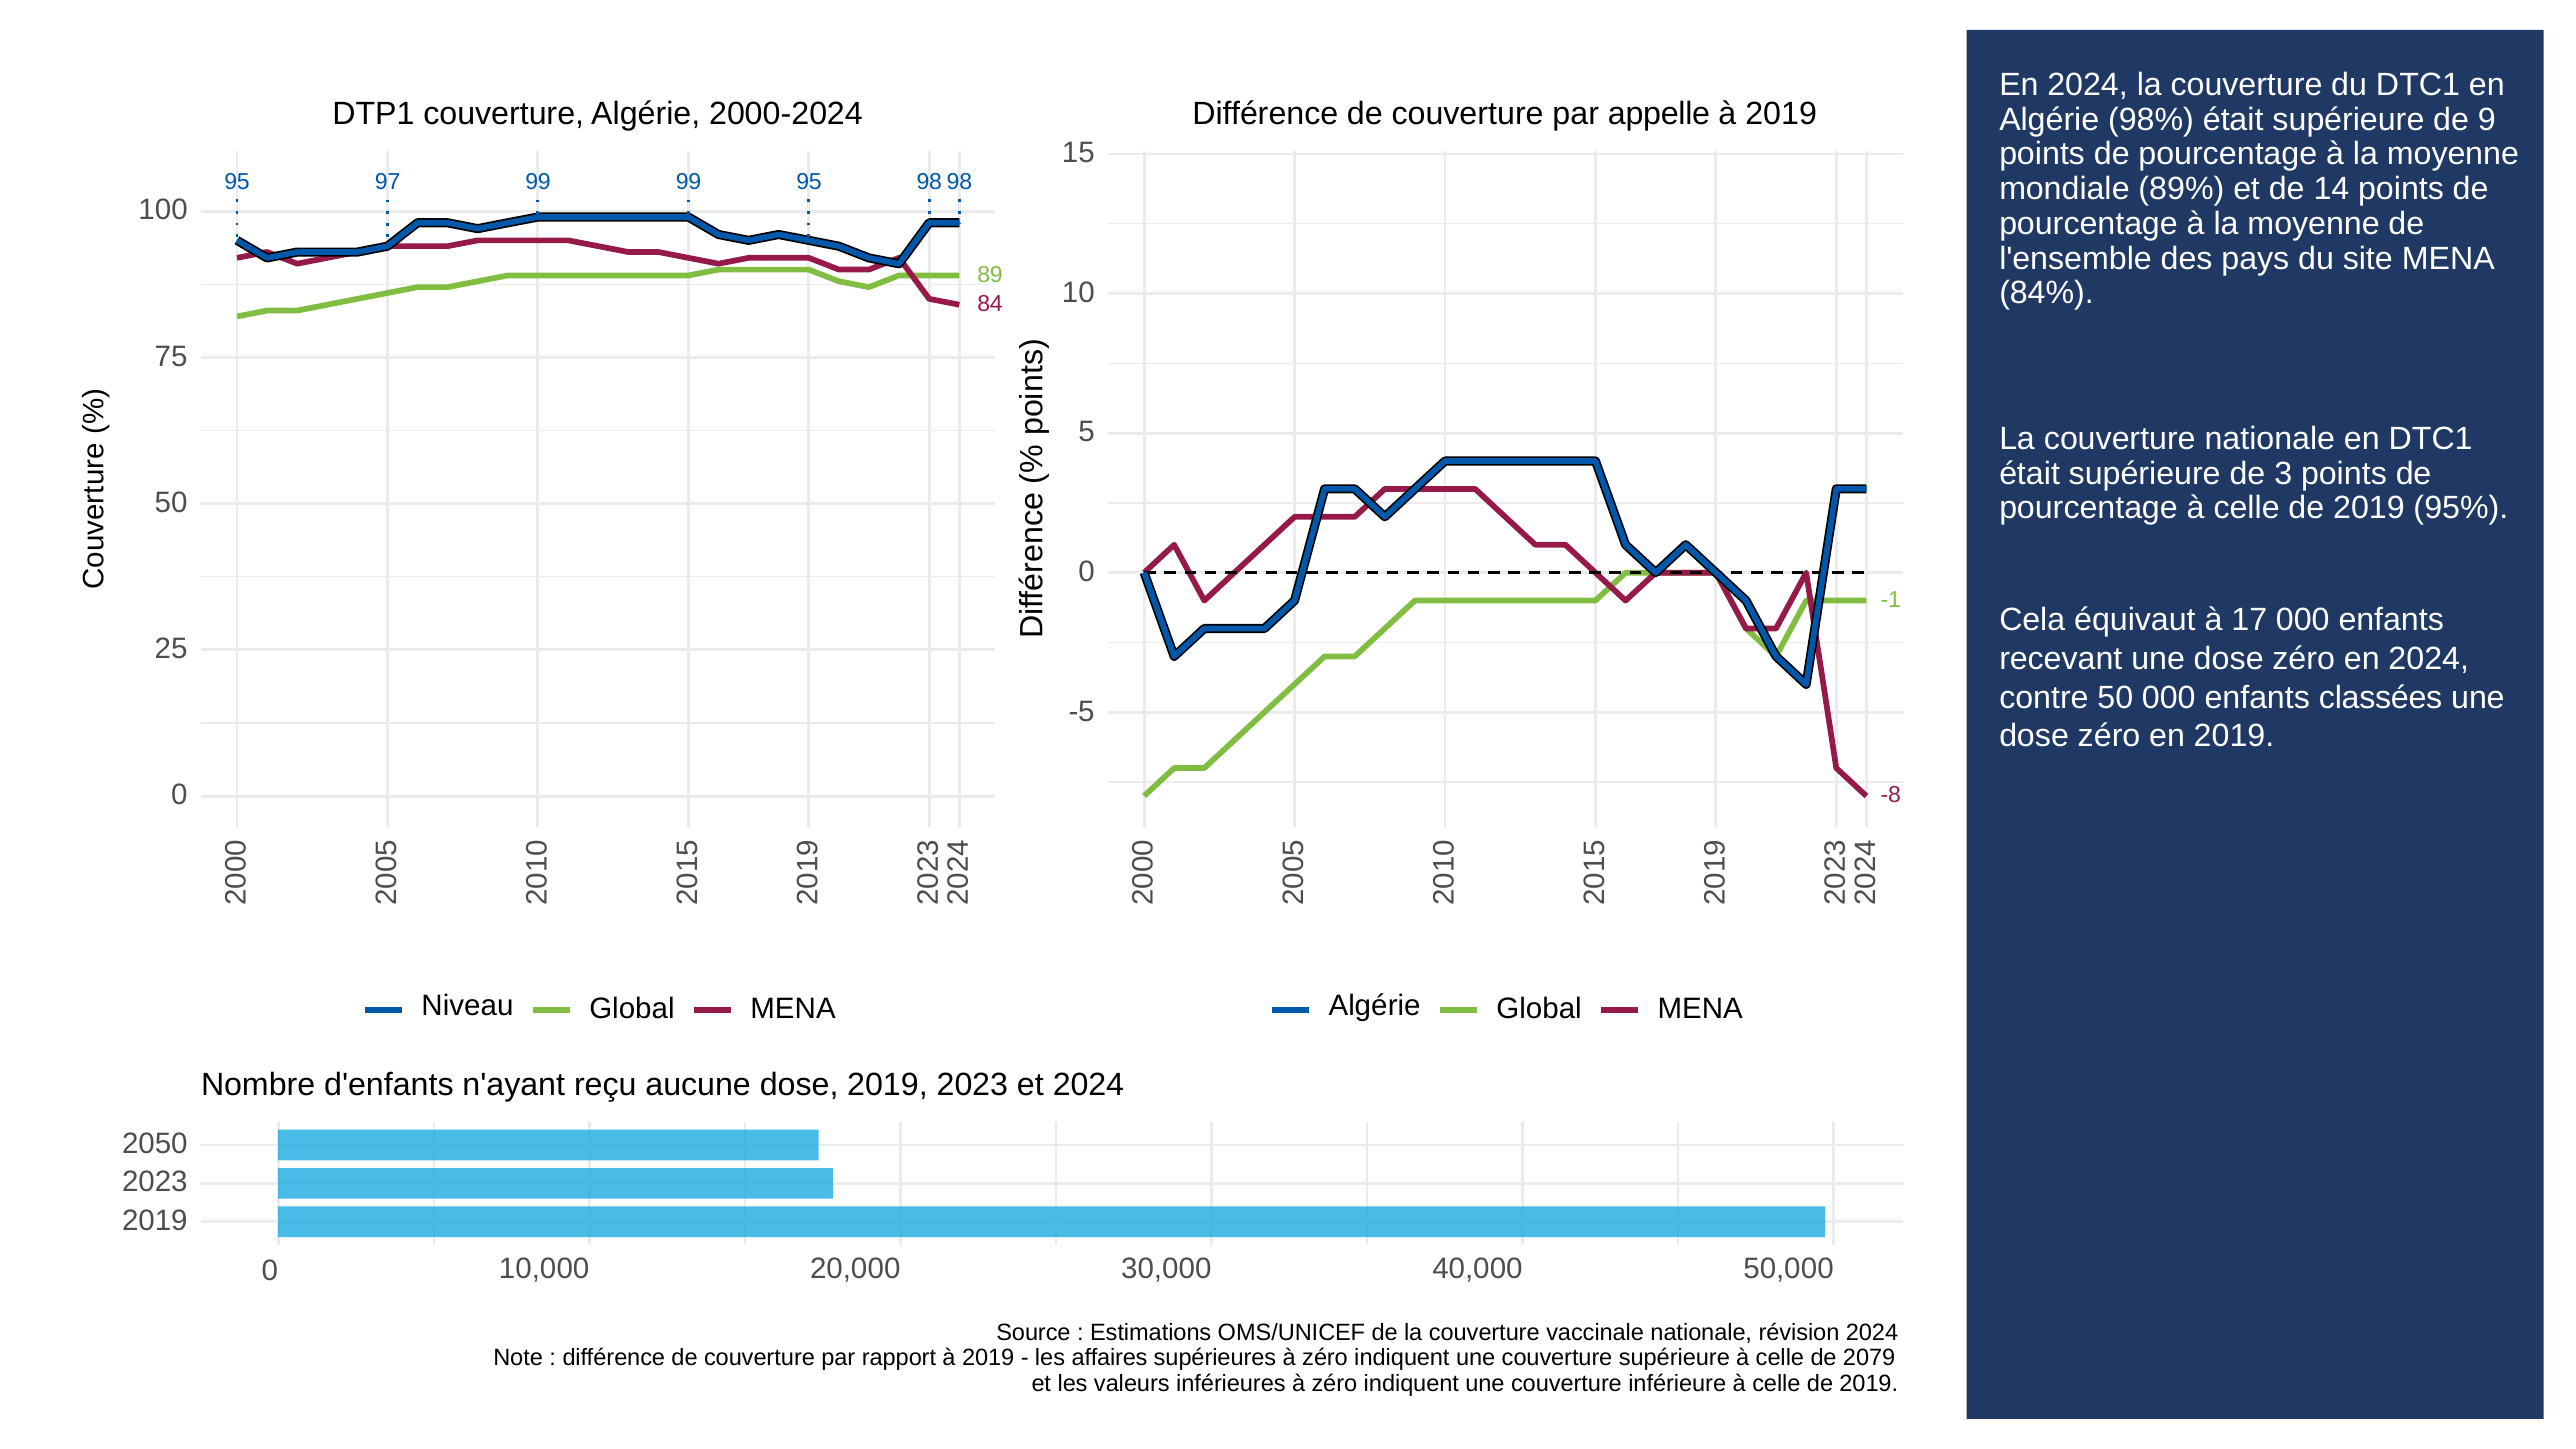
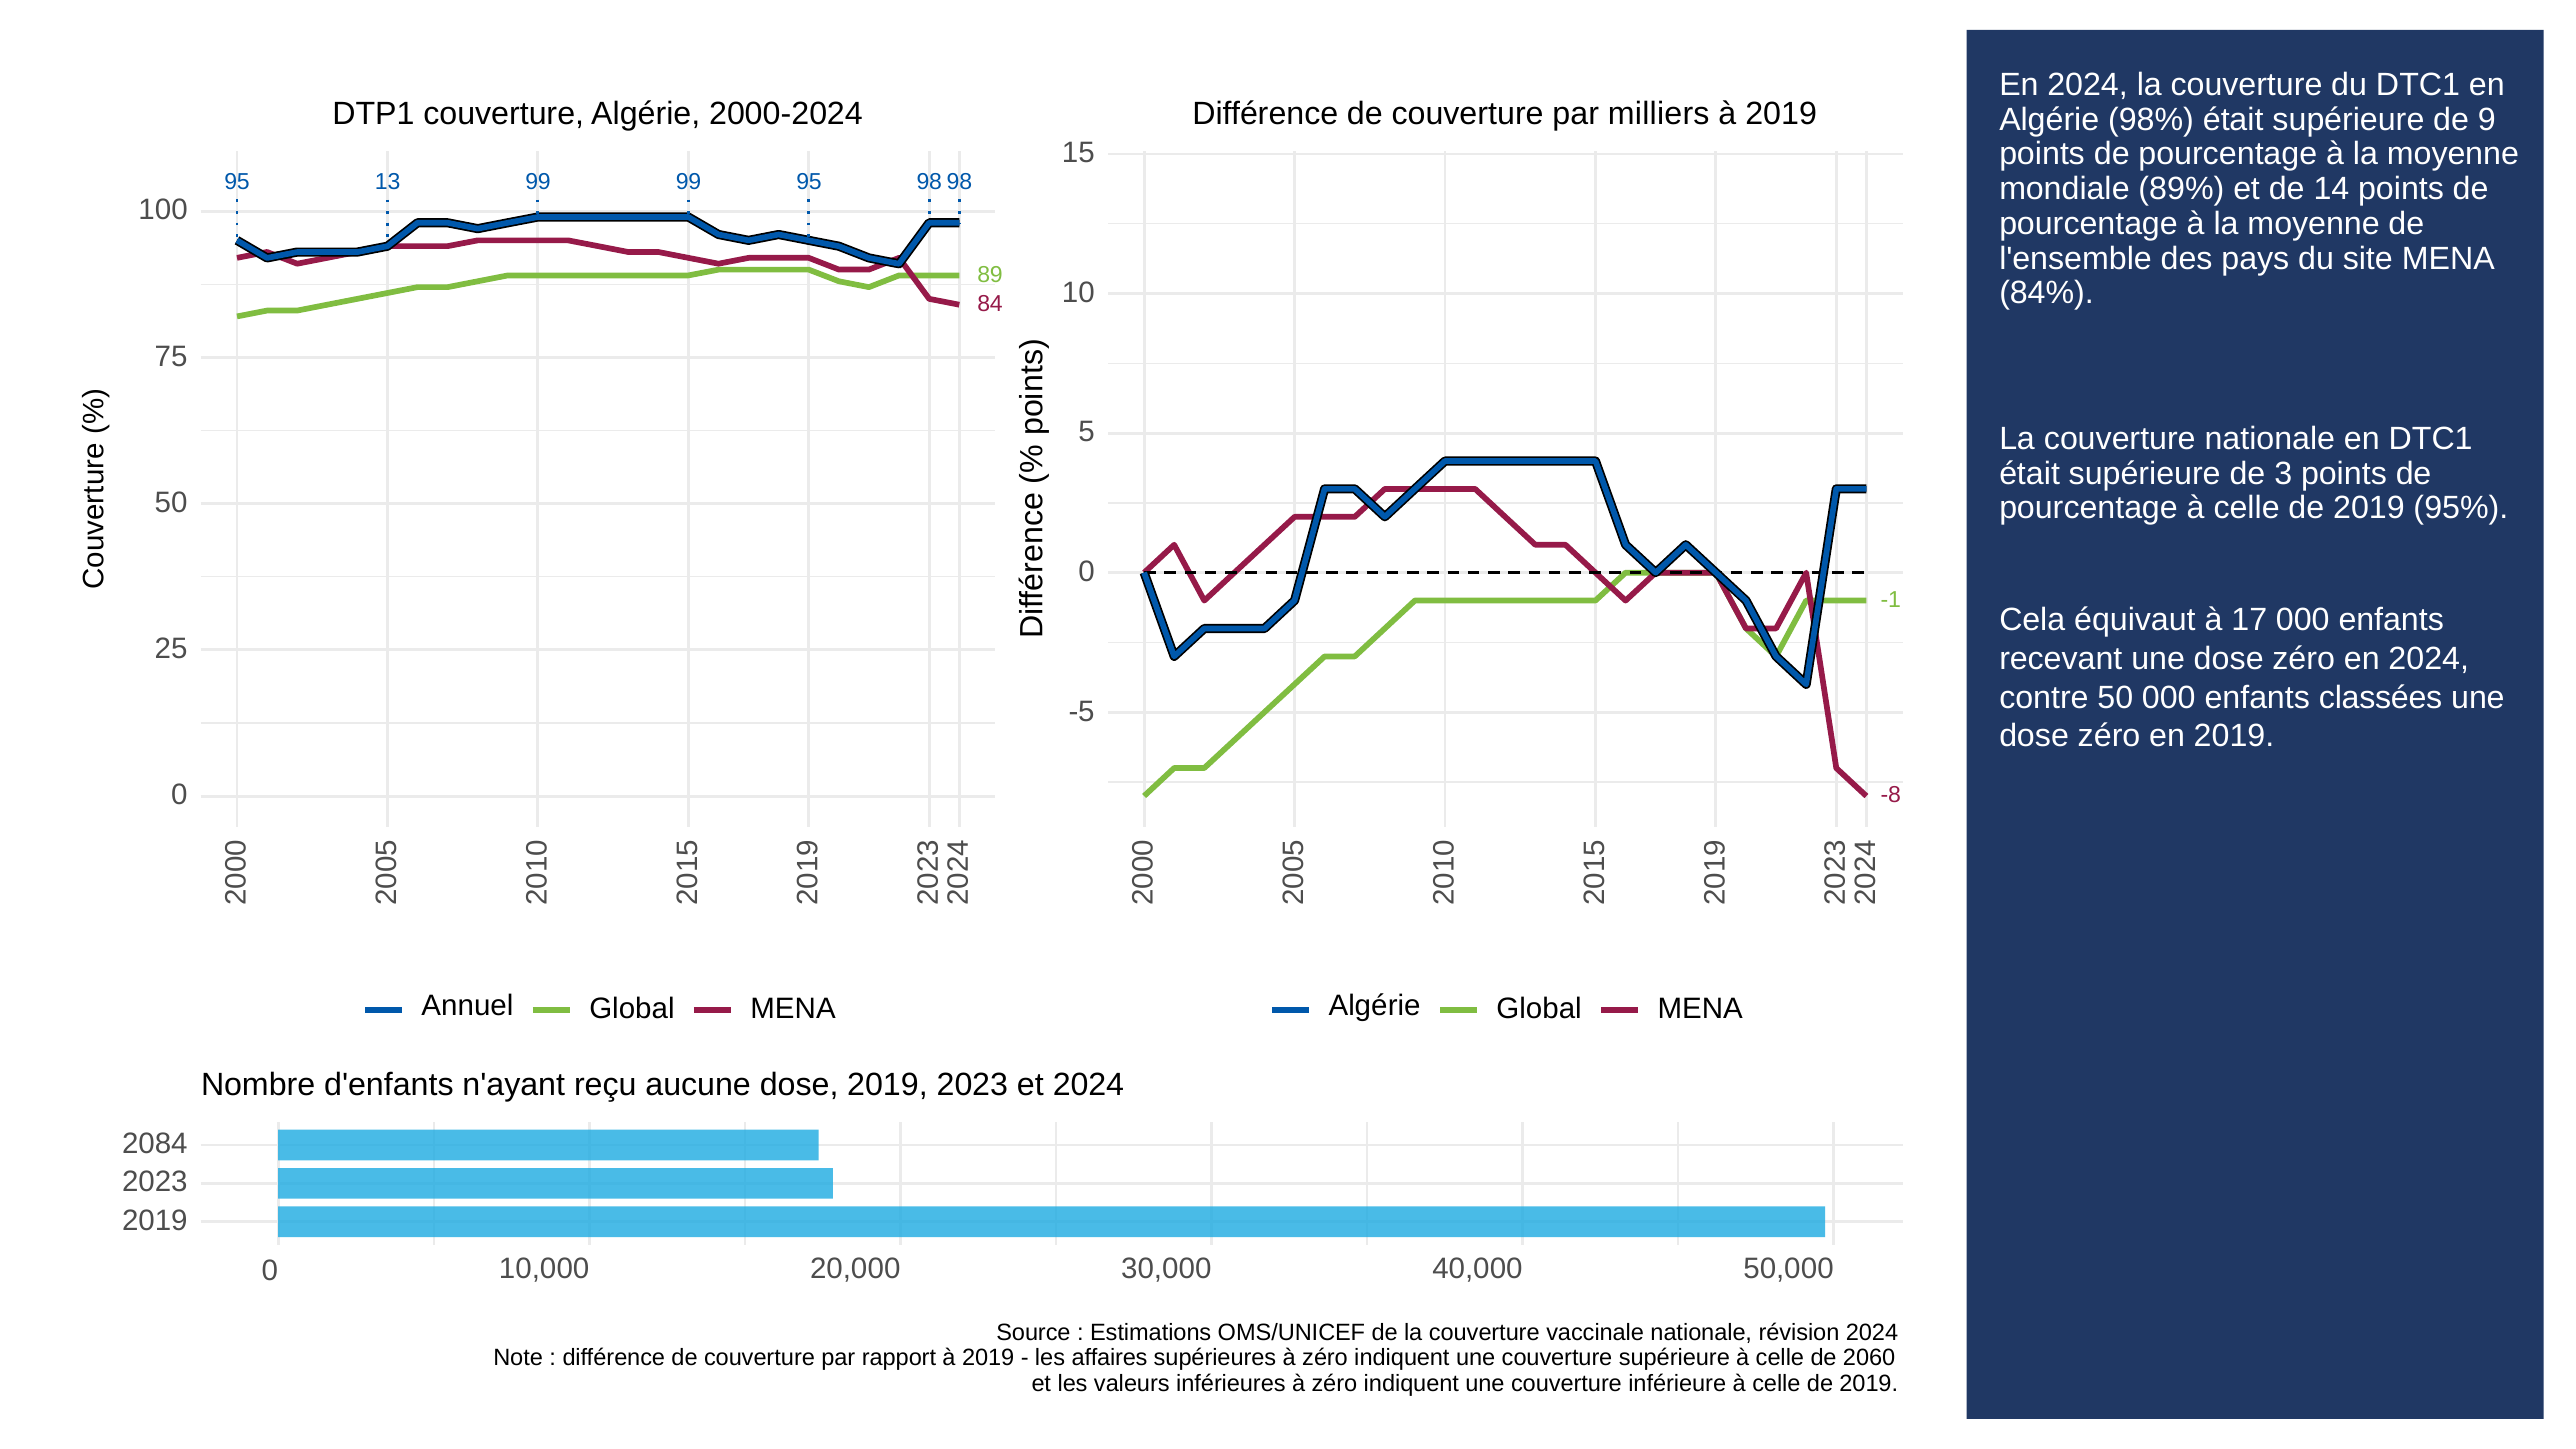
appelle: appelle -> milliers
97: 97 -> 13
Niveau: Niveau -> Annuel
2050: 2050 -> 2084
2079: 2079 -> 2060
